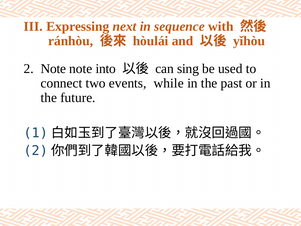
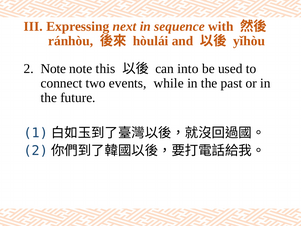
into: into -> this
sing: sing -> into
